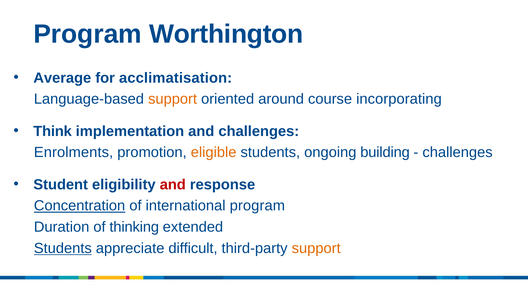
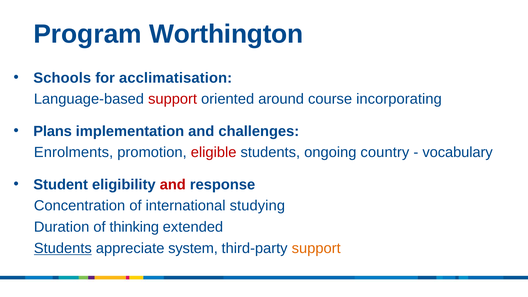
Average: Average -> Schools
support at (173, 99) colour: orange -> red
Think: Think -> Plans
eligible colour: orange -> red
building: building -> country
challenges at (458, 152): challenges -> vocabulary
Concentration underline: present -> none
international program: program -> studying
difficult: difficult -> system
